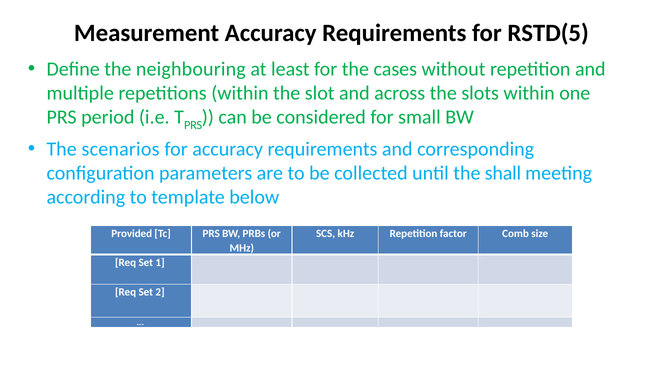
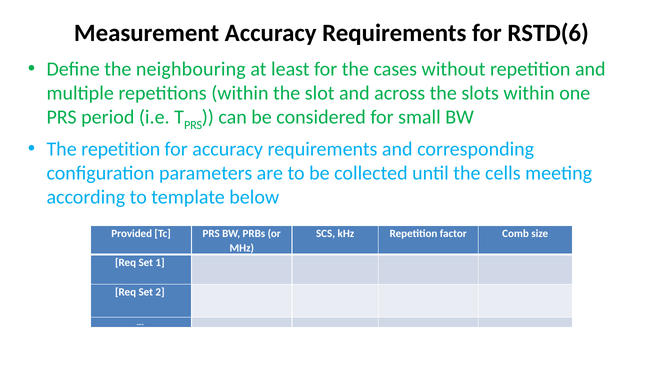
RSTD(5: RSTD(5 -> RSTD(6
The scenarios: scenarios -> repetition
shall: shall -> cells
